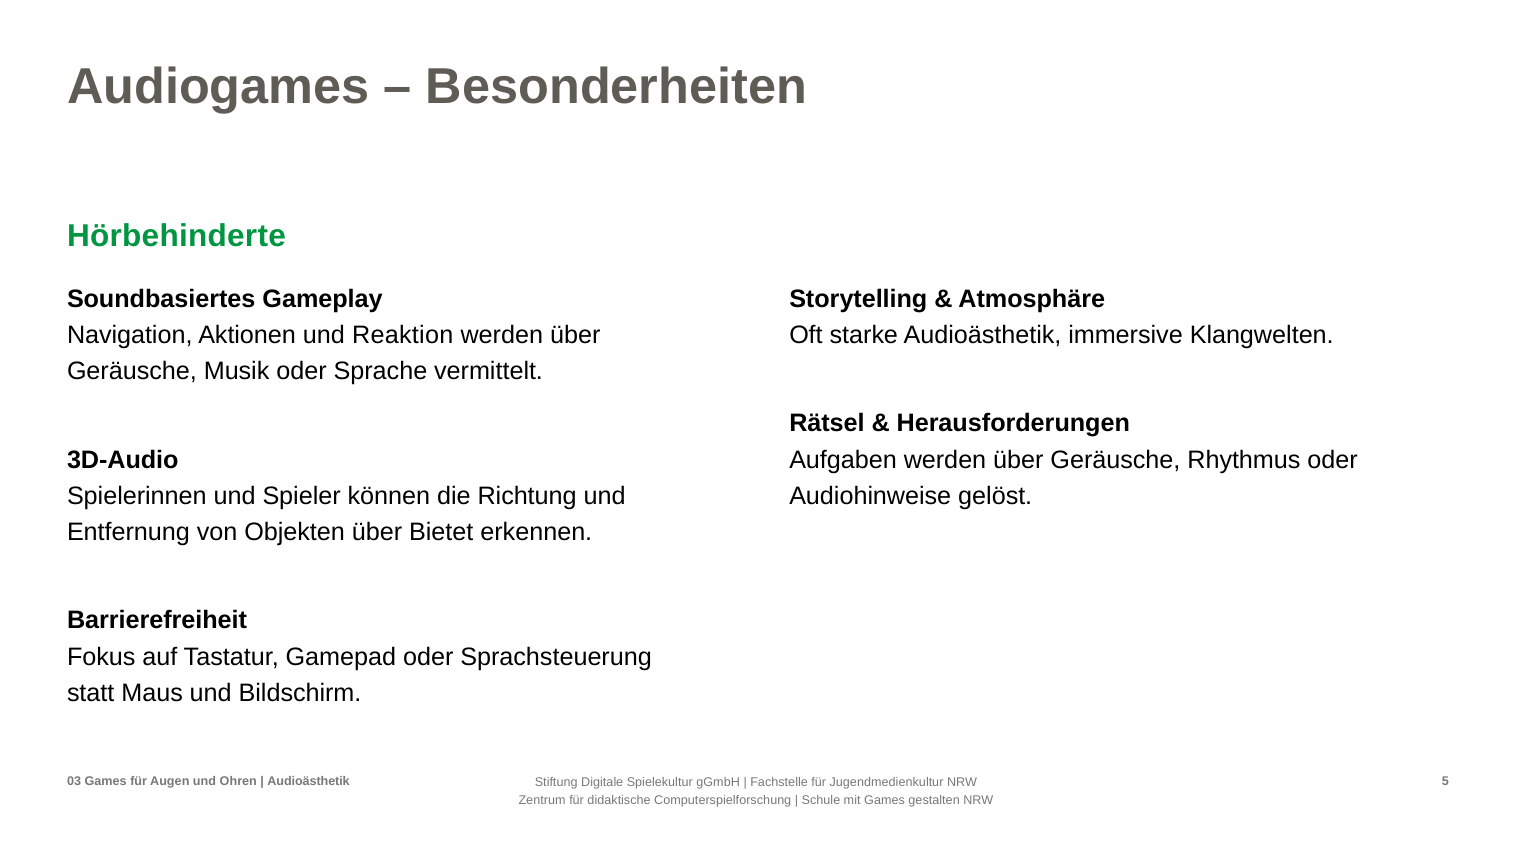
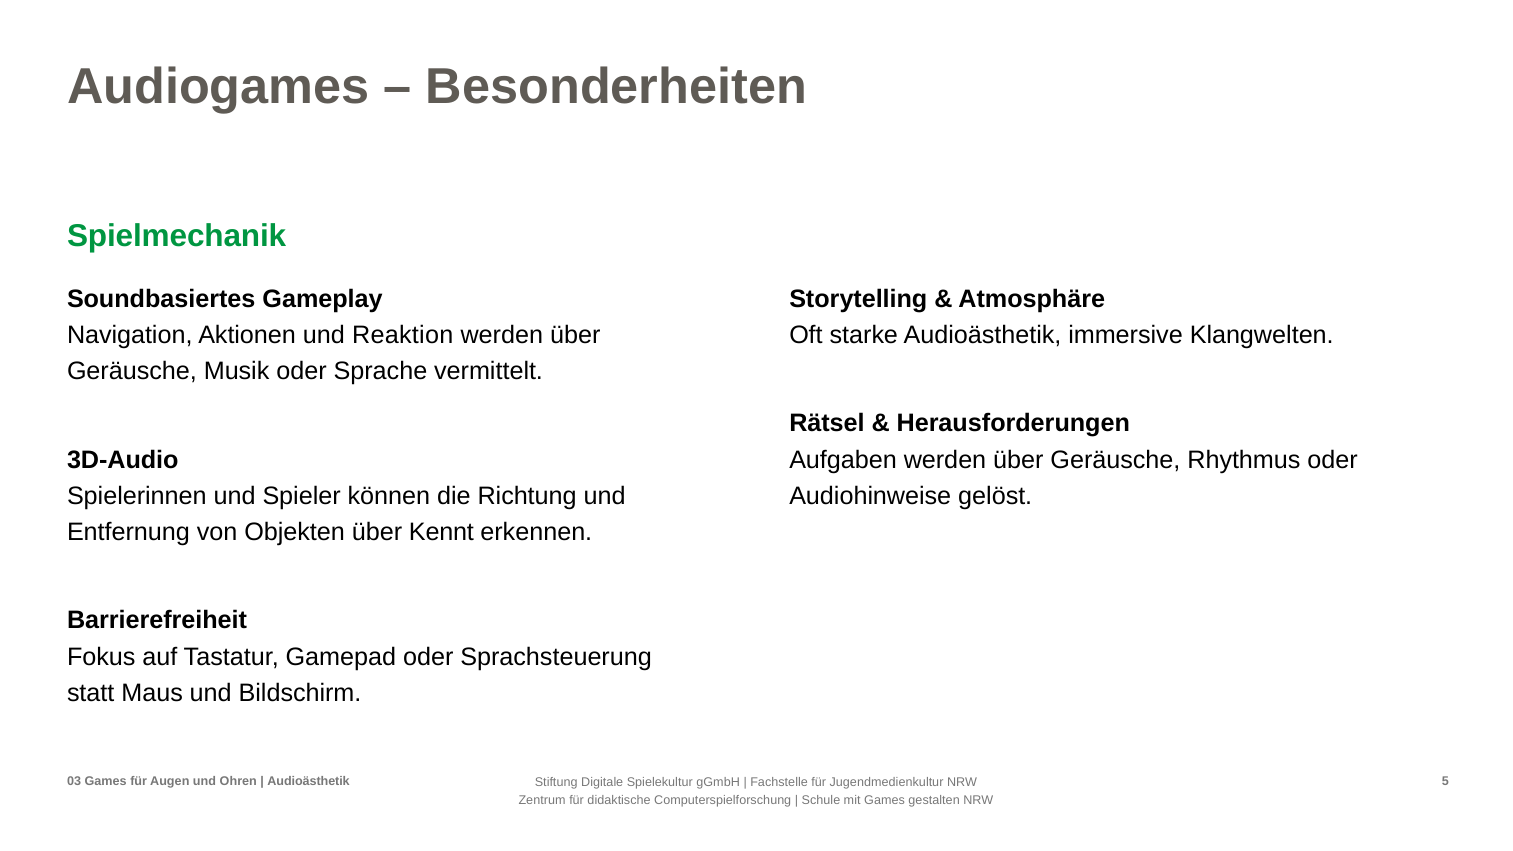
Hörbehinderte: Hörbehinderte -> Spielmechanik
Bietet: Bietet -> Kennt
